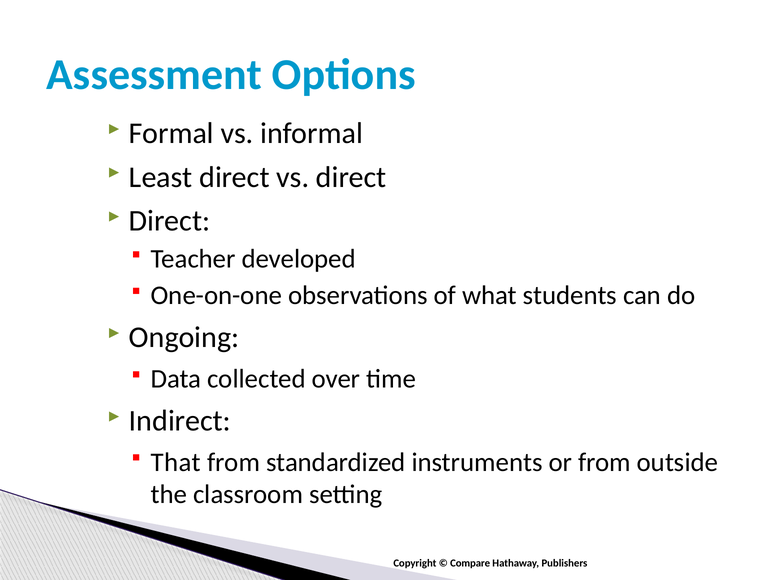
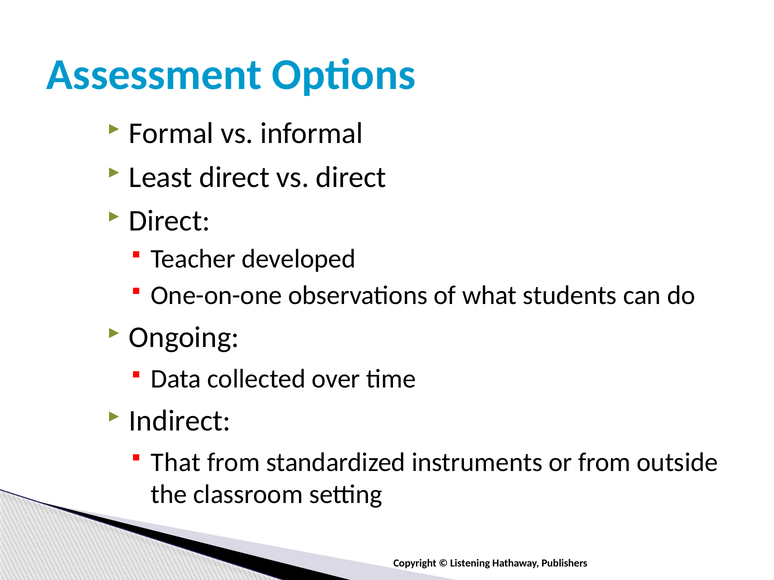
Compare: Compare -> Listening
